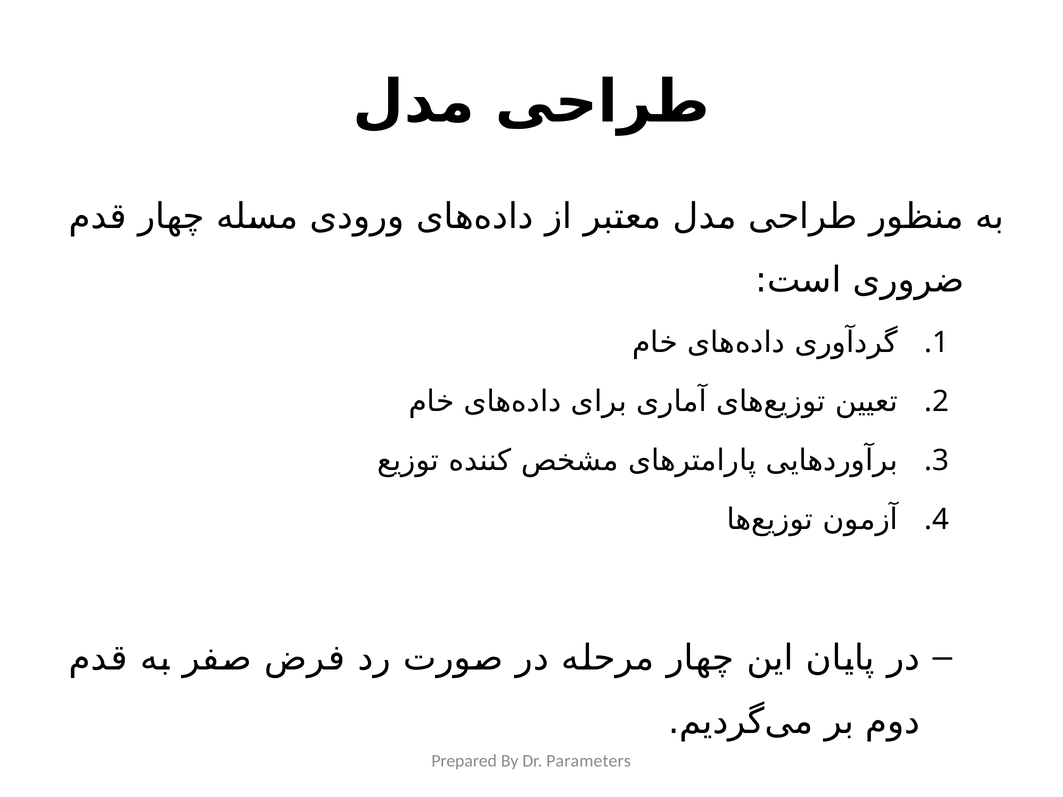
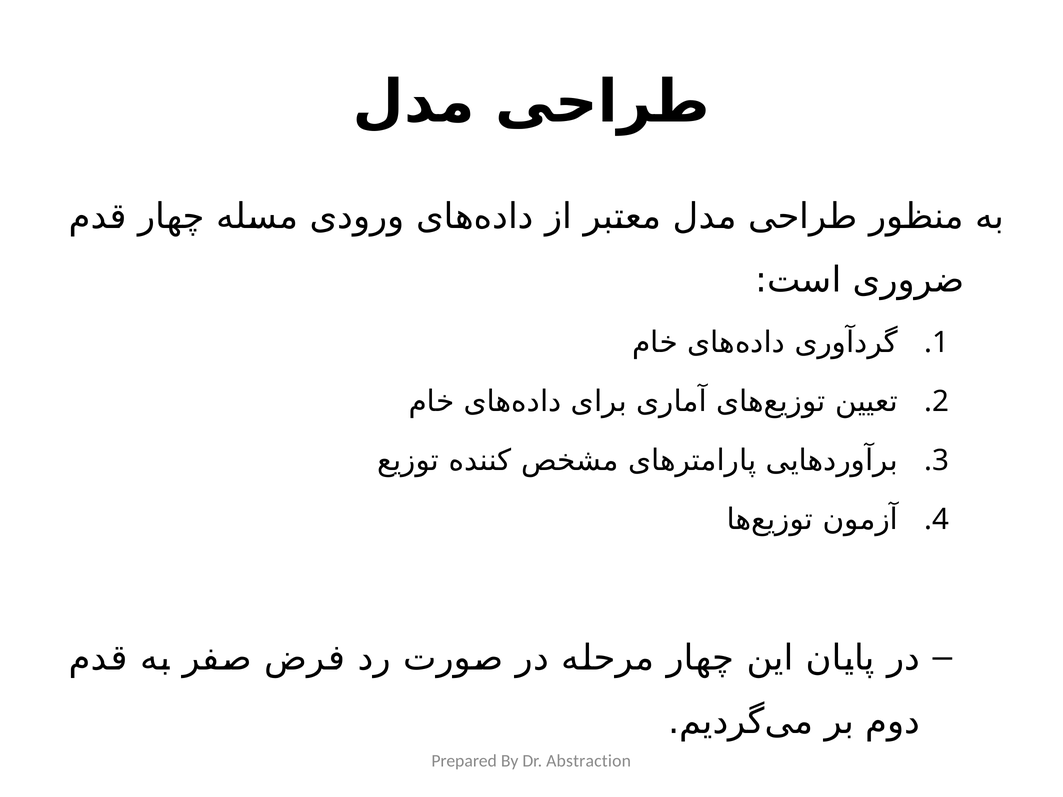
Parameters: Parameters -> Abstraction
